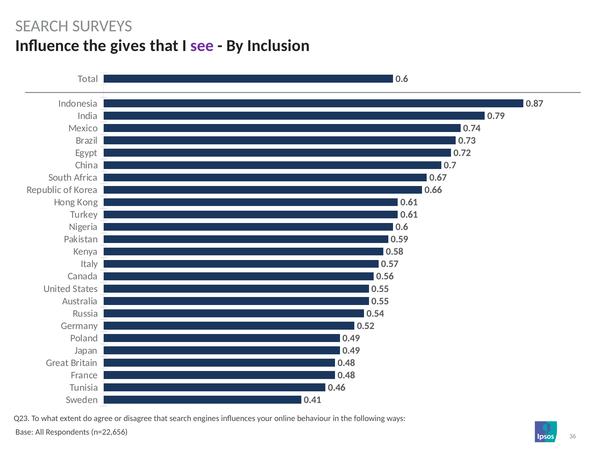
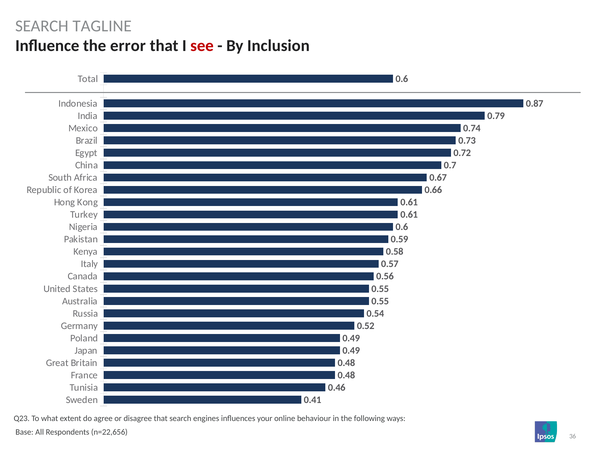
SURVEYS: SURVEYS -> TAGLINE
gives: gives -> error
see colour: purple -> red
